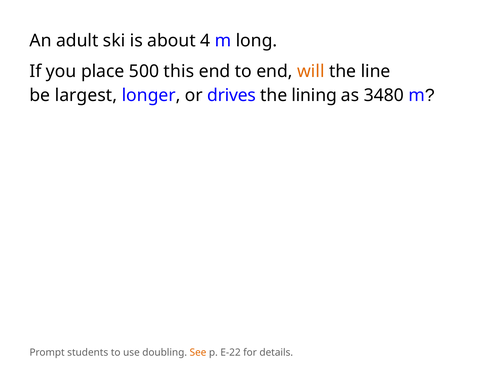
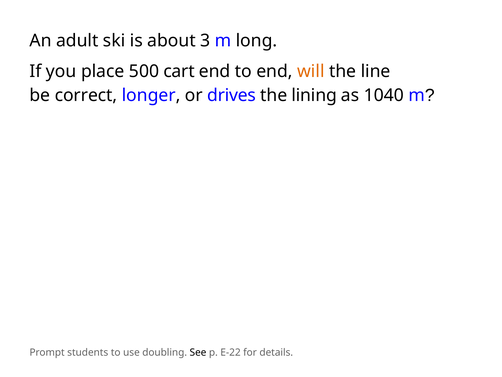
4: 4 -> 3
this: this -> cart
largest: largest -> correct
3480: 3480 -> 1040
See colour: orange -> black
